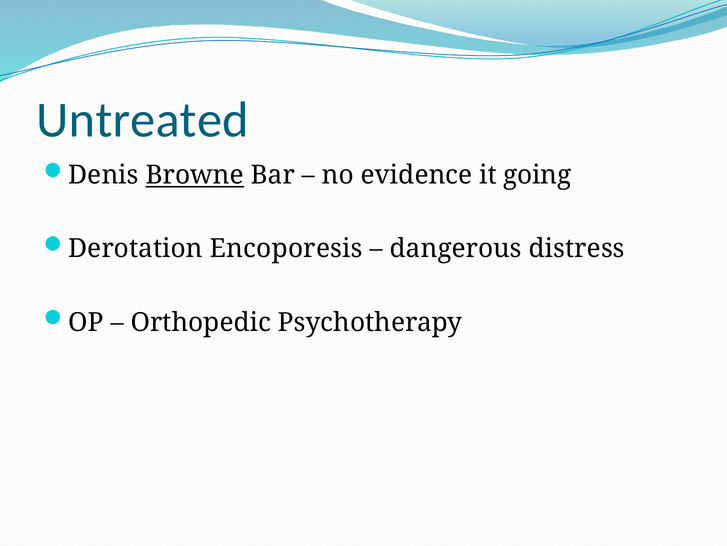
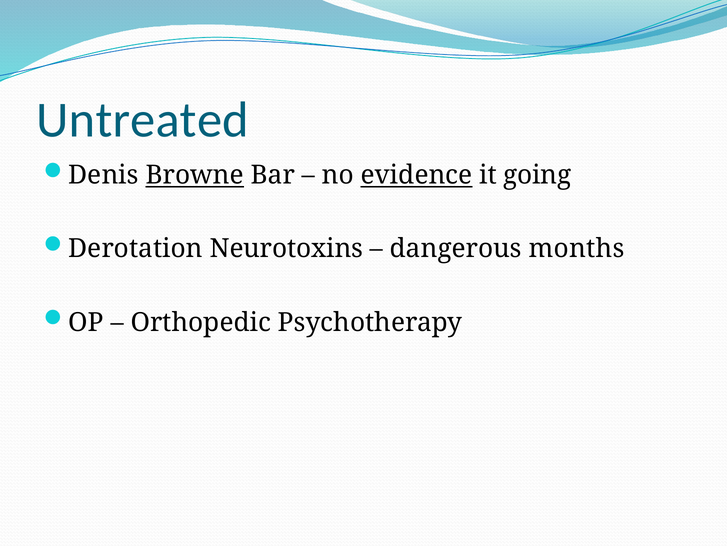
evidence underline: none -> present
Encoporesis: Encoporesis -> Neurotoxins
distress: distress -> months
